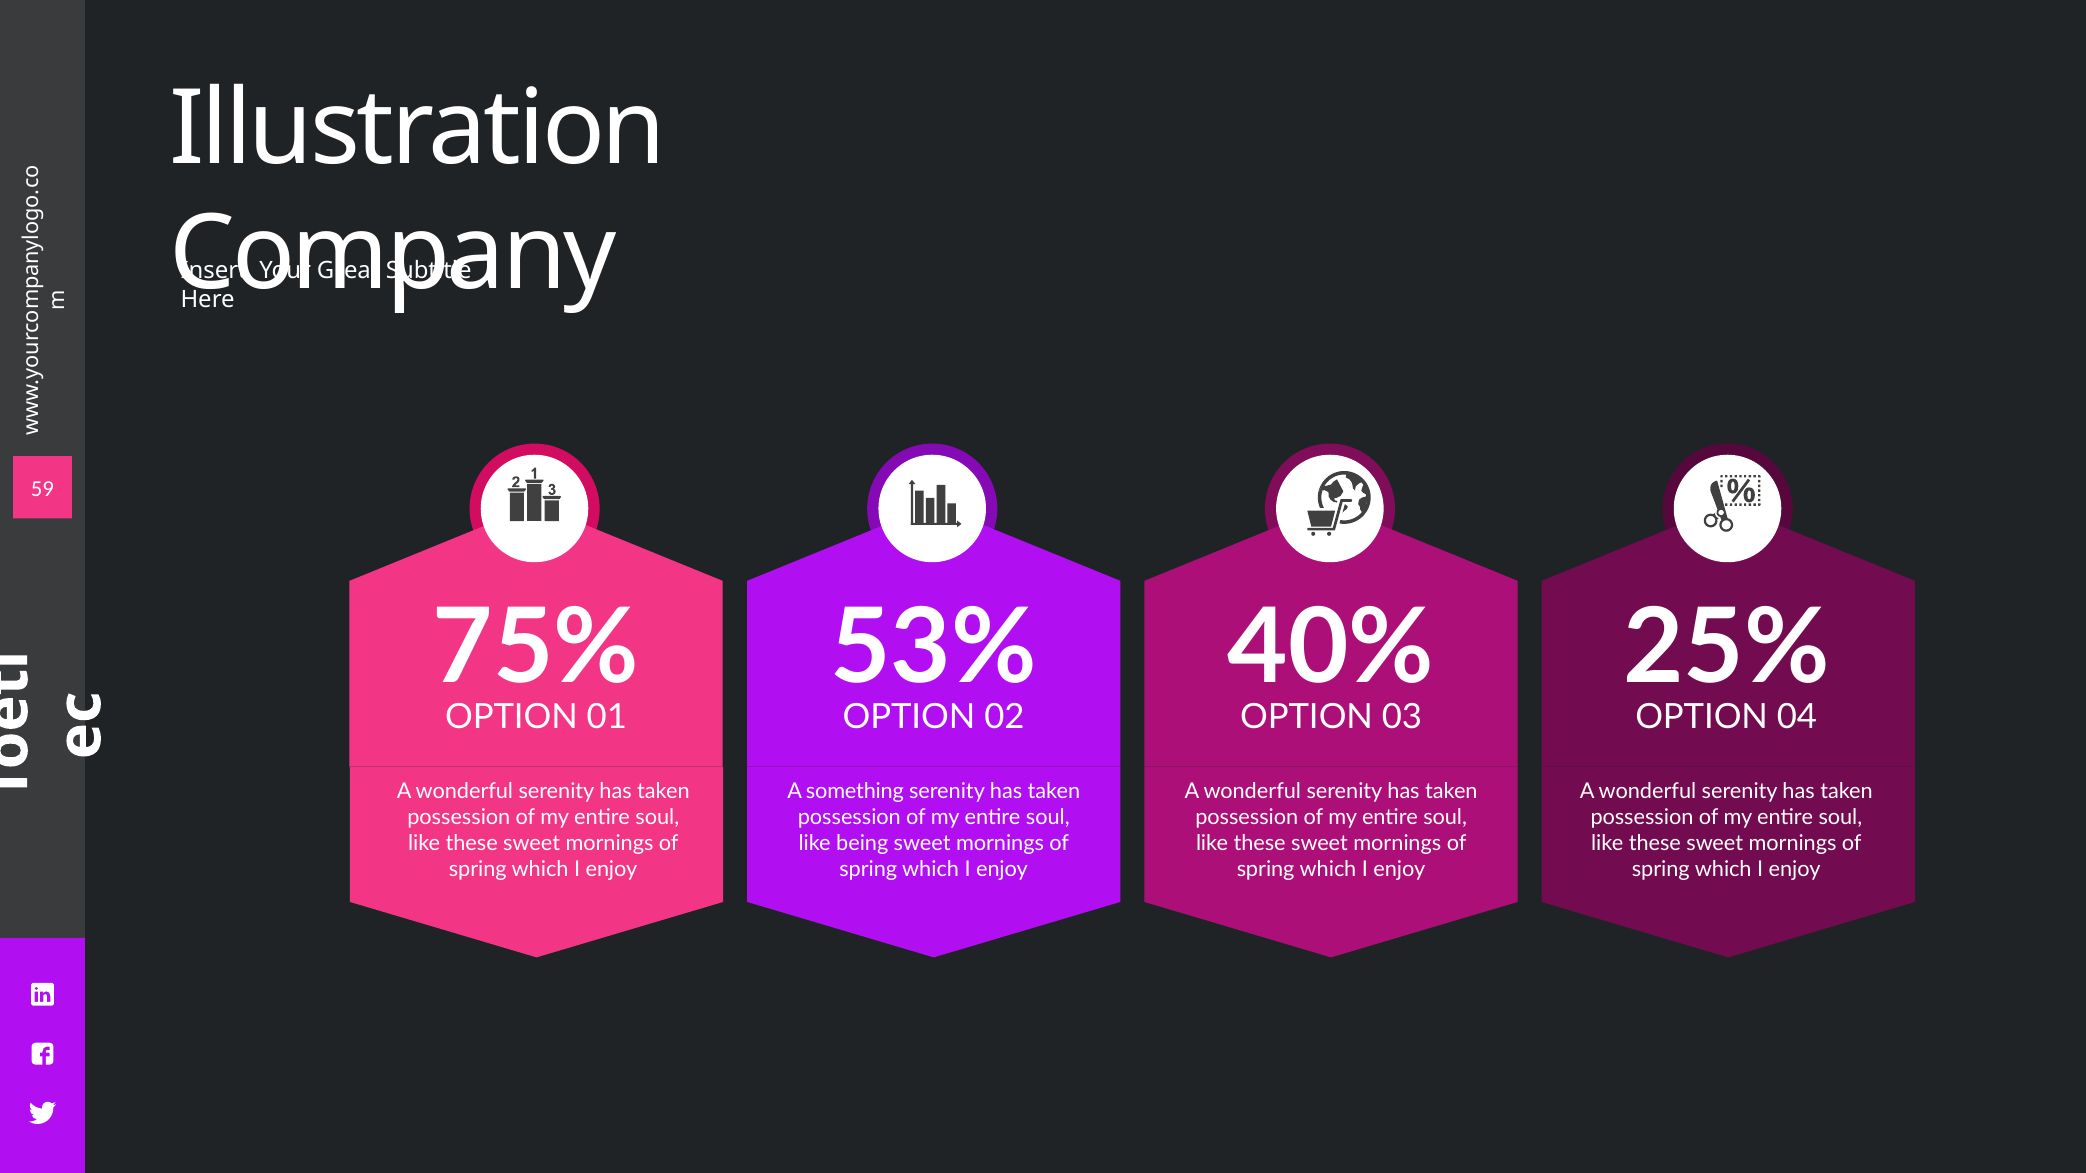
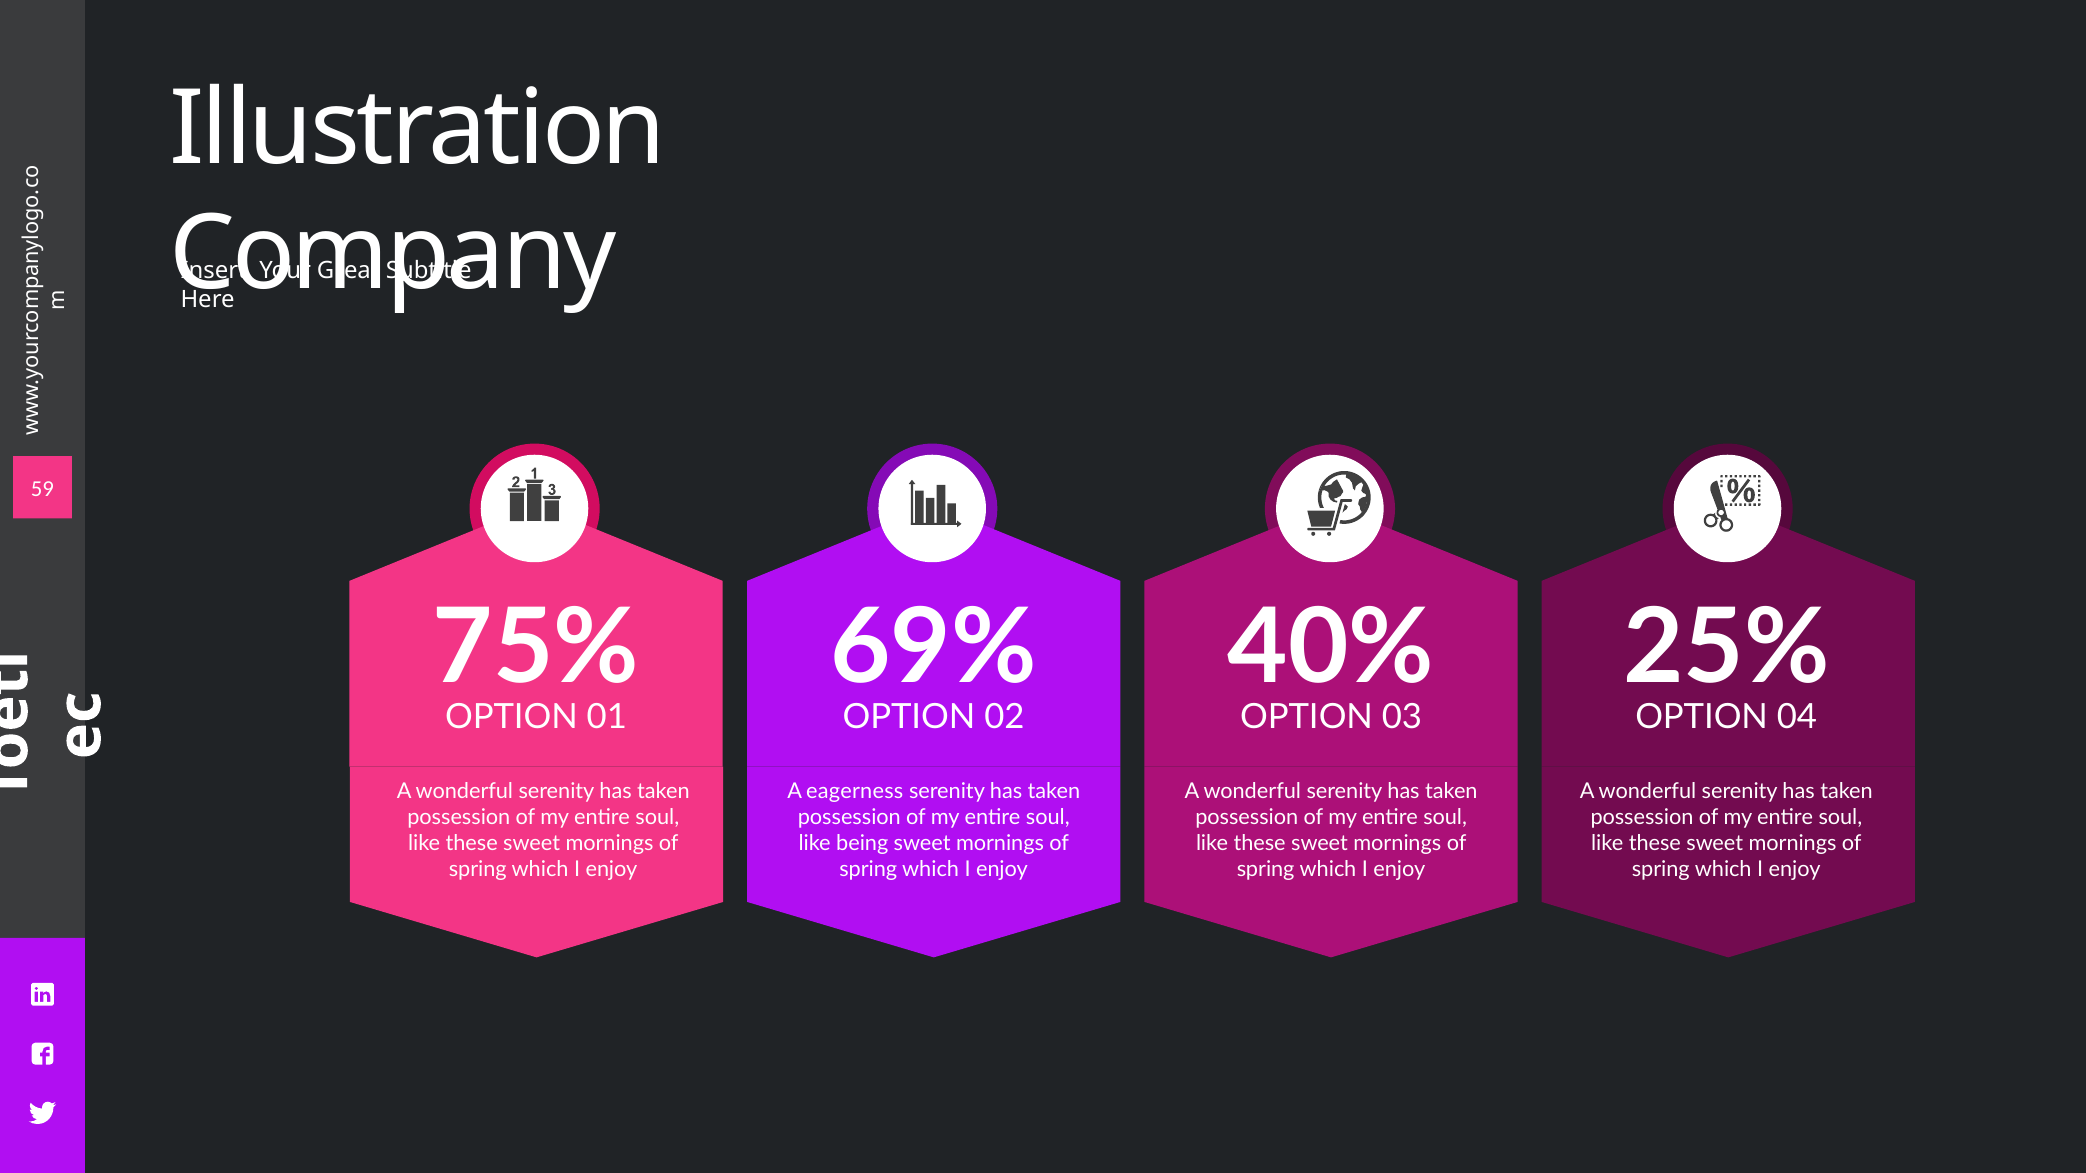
53%: 53% -> 69%
something: something -> eagerness
